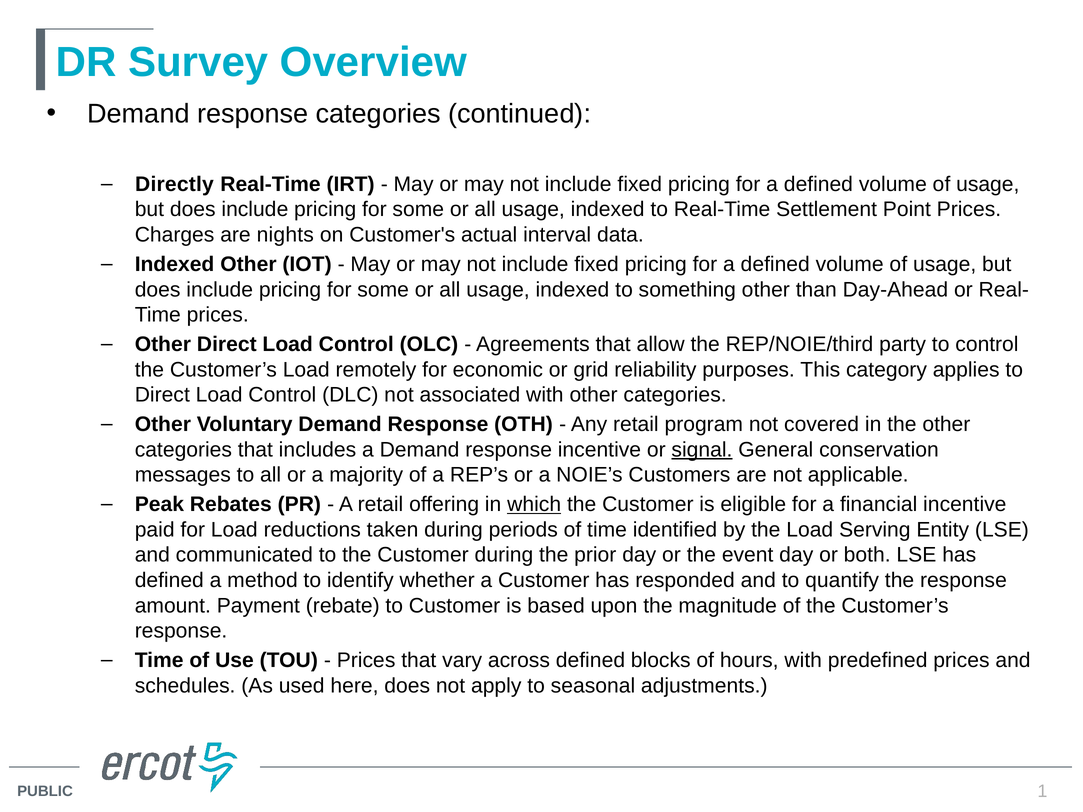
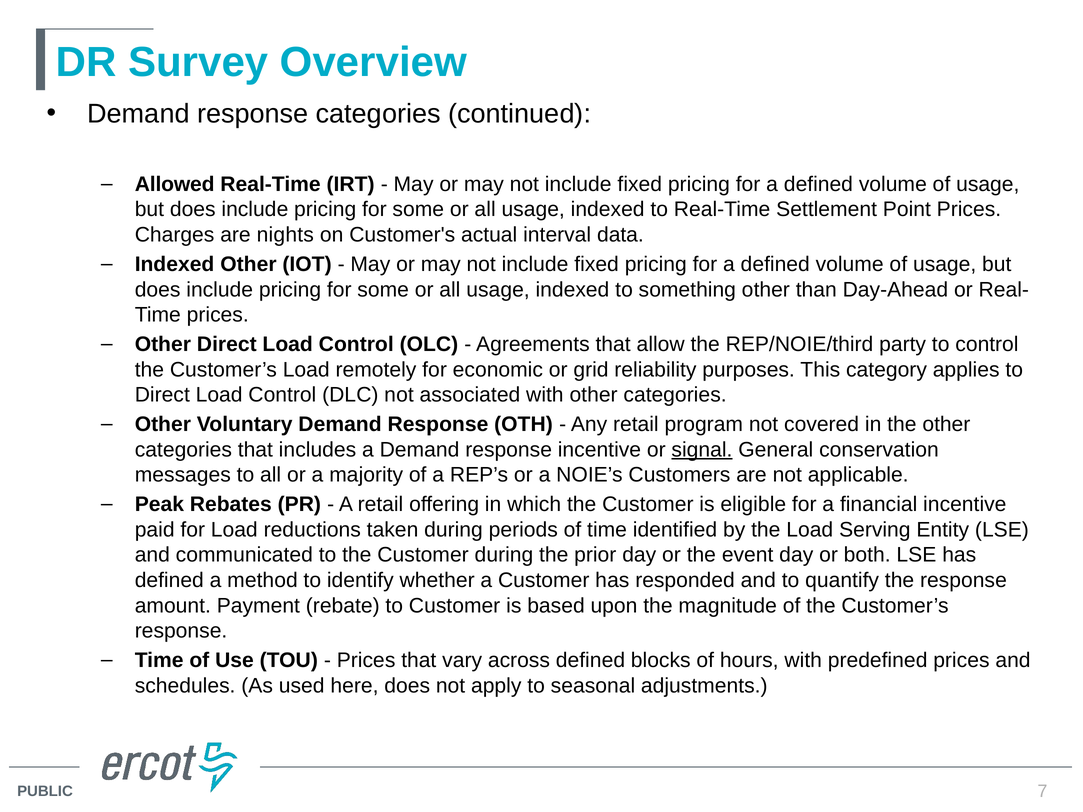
Directly: Directly -> Allowed
which underline: present -> none
1: 1 -> 7
